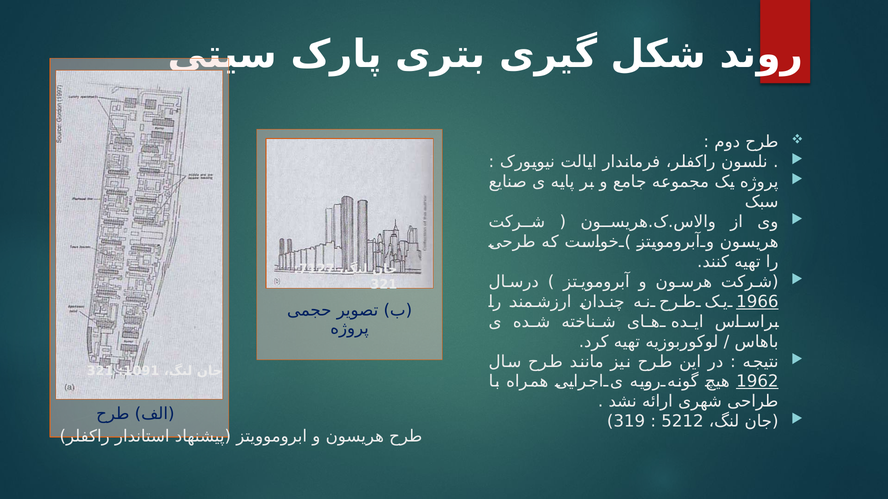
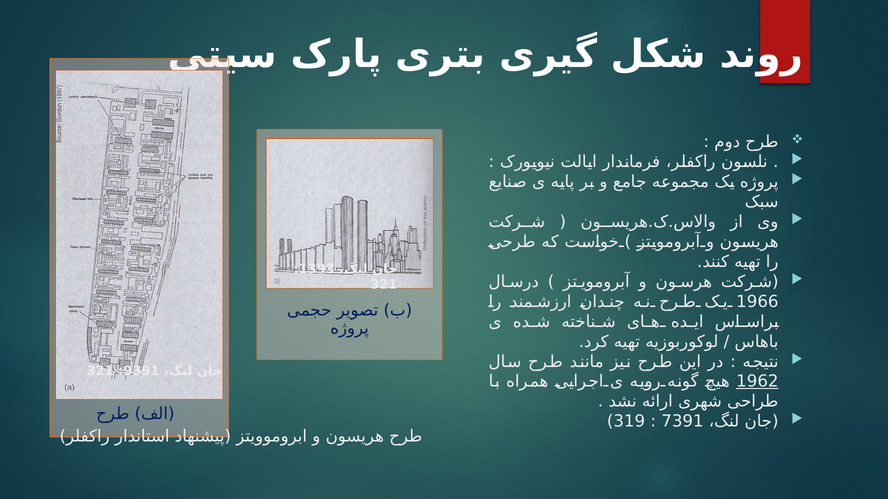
7127: 7127 -> 1393
1966 underline: present -> none
1091: 1091 -> 9391
5212: 5212 -> 7391
